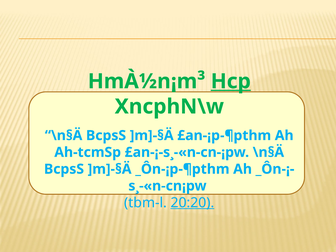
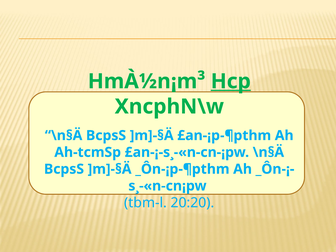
20:20 underline: present -> none
